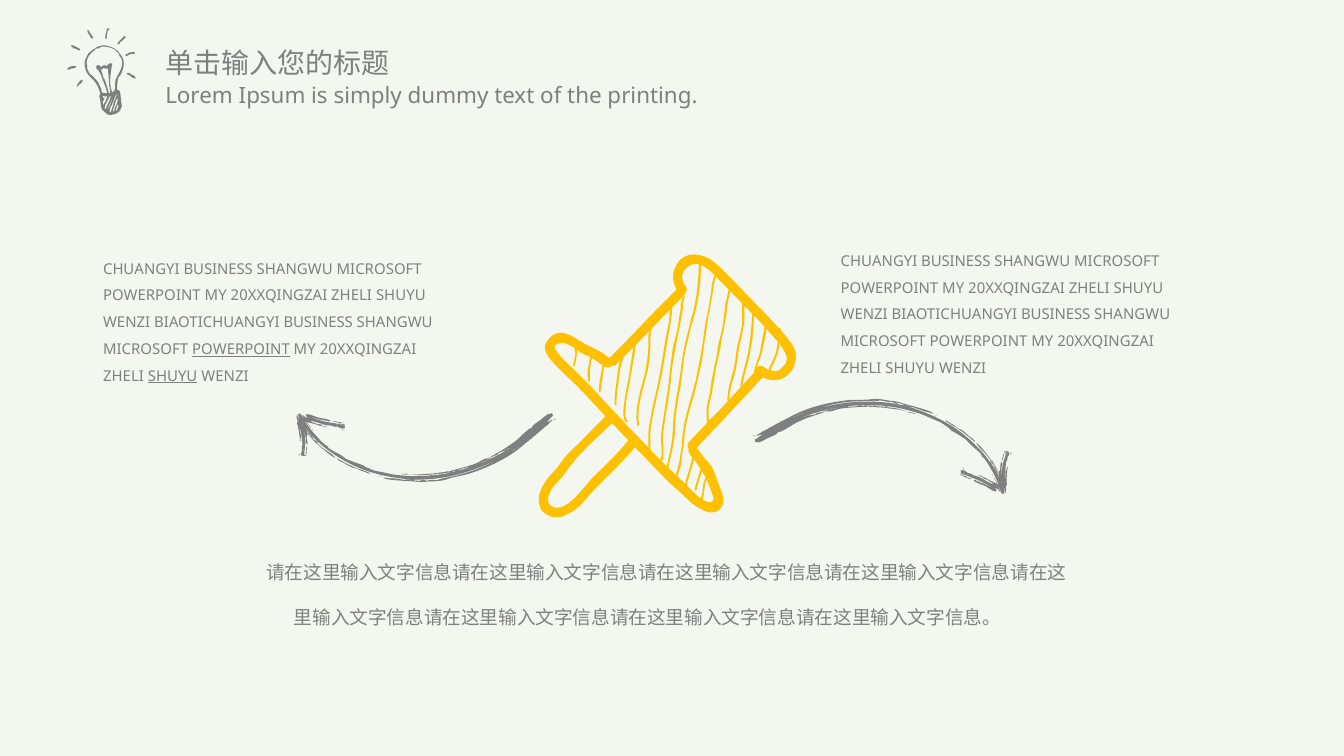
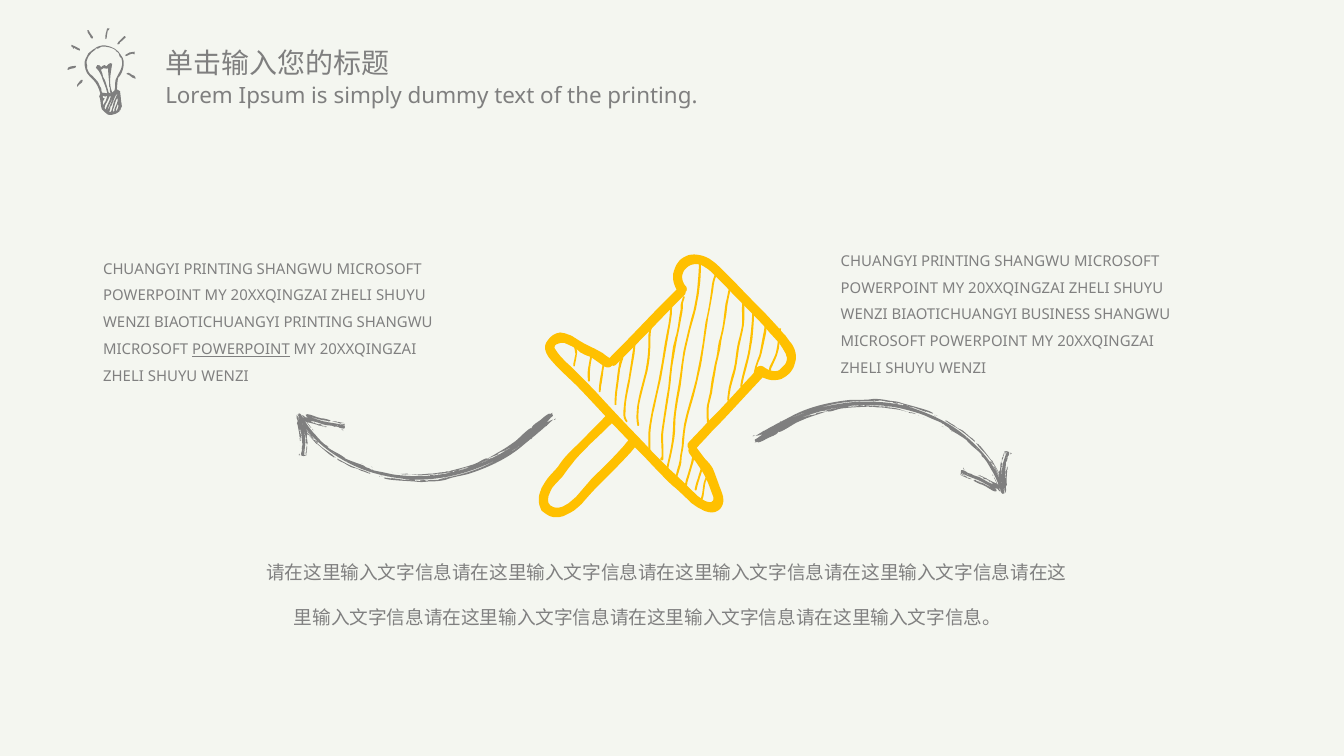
BUSINESS at (956, 261): BUSINESS -> PRINTING
BUSINESS at (218, 269): BUSINESS -> PRINTING
BUSINESS at (318, 323): BUSINESS -> PRINTING
SHUYU at (173, 376) underline: present -> none
